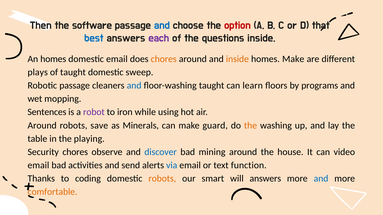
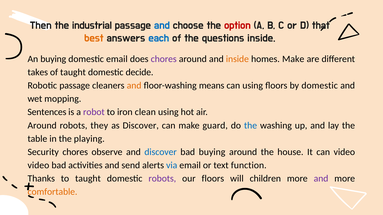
software: software -> industrial
best colour: blue -> orange
each colour: purple -> blue
An homes: homes -> buying
chores at (164, 59) colour: orange -> purple
plays: plays -> takes
sweep: sweep -> decide
and at (134, 86) colour: blue -> orange
floor-washing taught: taught -> means
can learn: learn -> using
by programs: programs -> domestic
while: while -> clean
save: save -> they
as Minerals: Minerals -> Discover
the at (251, 126) colour: orange -> blue
bad mining: mining -> buying
email at (38, 166): email -> video
to coding: coding -> taught
robots at (162, 179) colour: orange -> purple
our smart: smart -> floors
will answers: answers -> children
and at (321, 179) colour: blue -> purple
